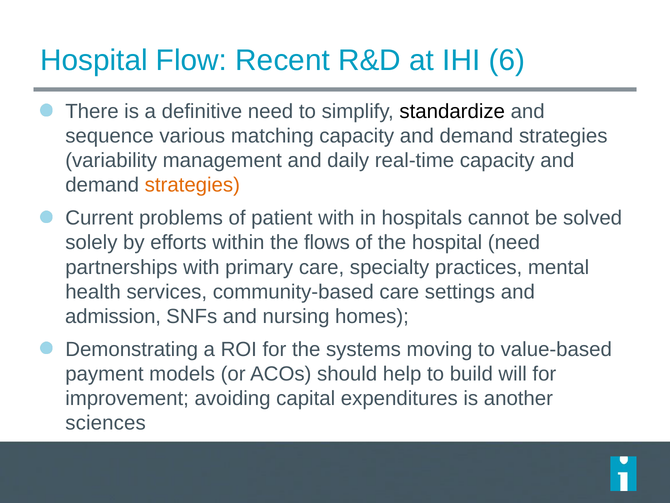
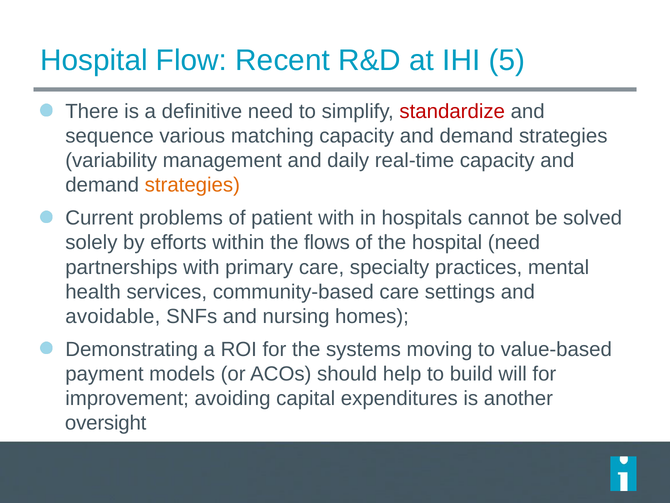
6: 6 -> 5
standardize colour: black -> red
admission: admission -> avoidable
sciences: sciences -> oversight
